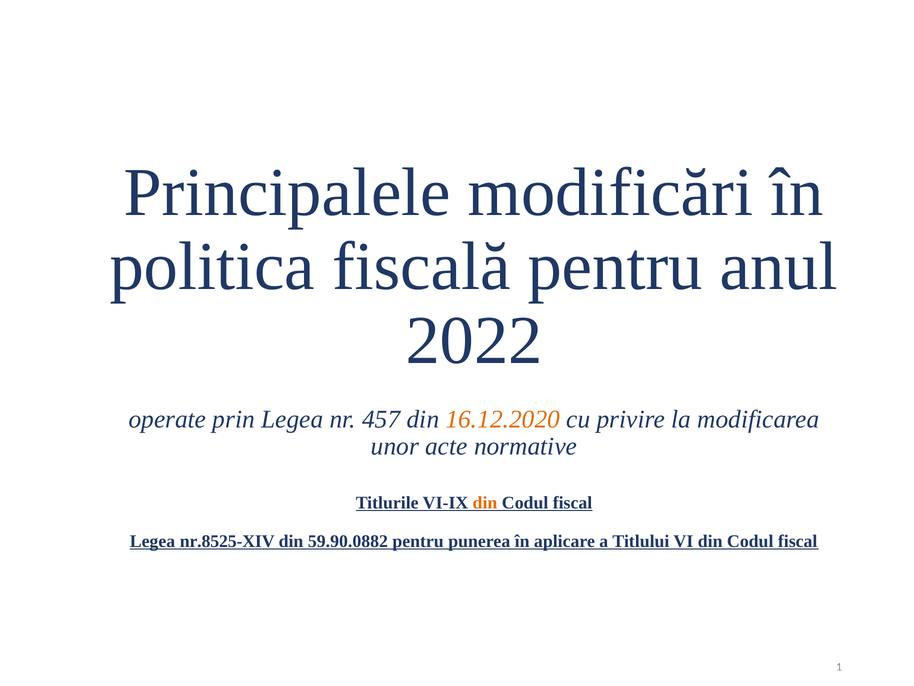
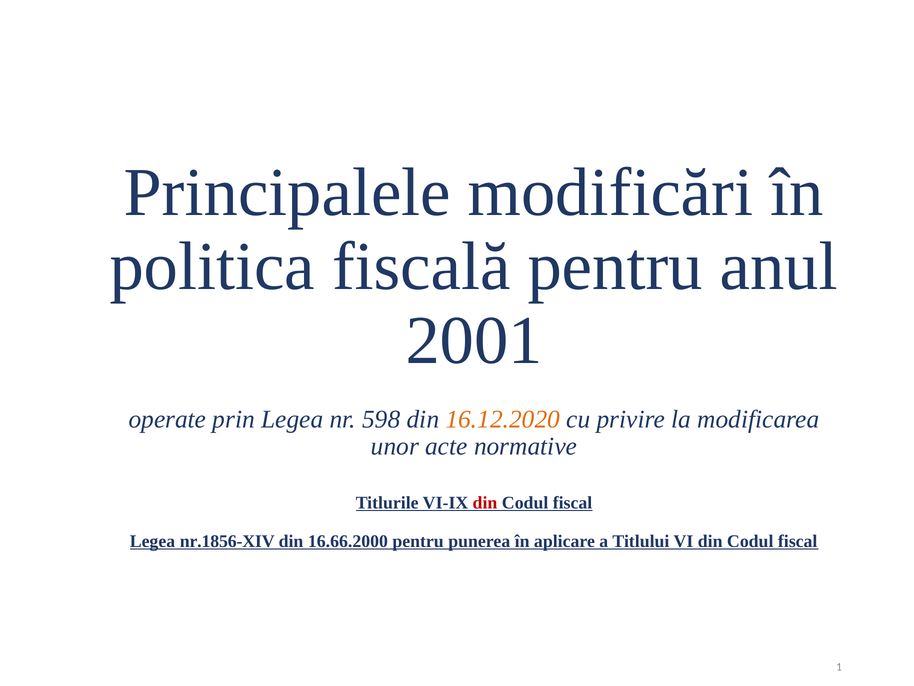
2022: 2022 -> 2001
457: 457 -> 598
din at (485, 502) colour: orange -> red
nr.8525-XIV: nr.8525-XIV -> nr.1856-XIV
59.90.0882: 59.90.0882 -> 16.66.2000
